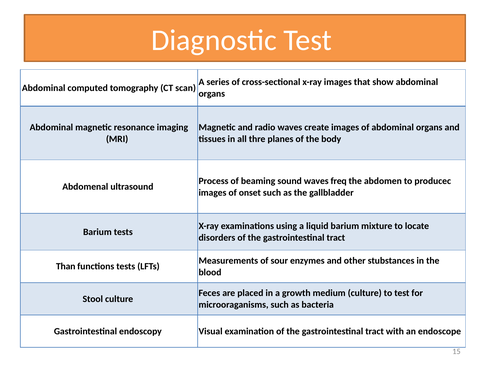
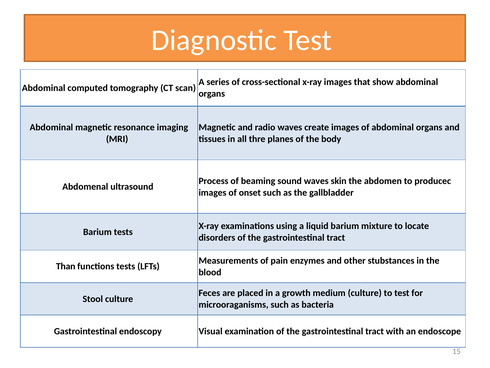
freq: freq -> skin
sour: sour -> pain
